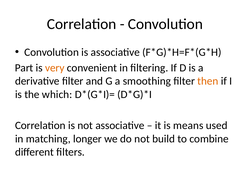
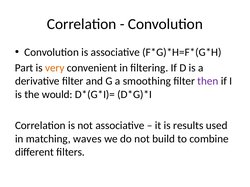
then colour: orange -> purple
which: which -> would
means: means -> results
longer: longer -> waves
